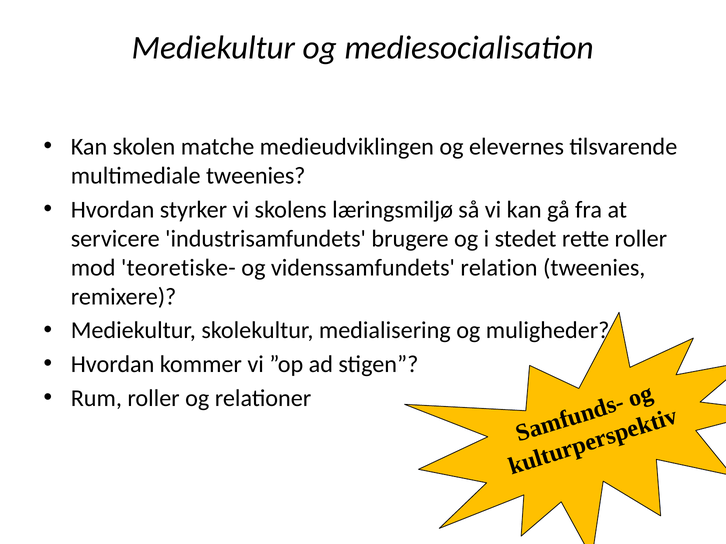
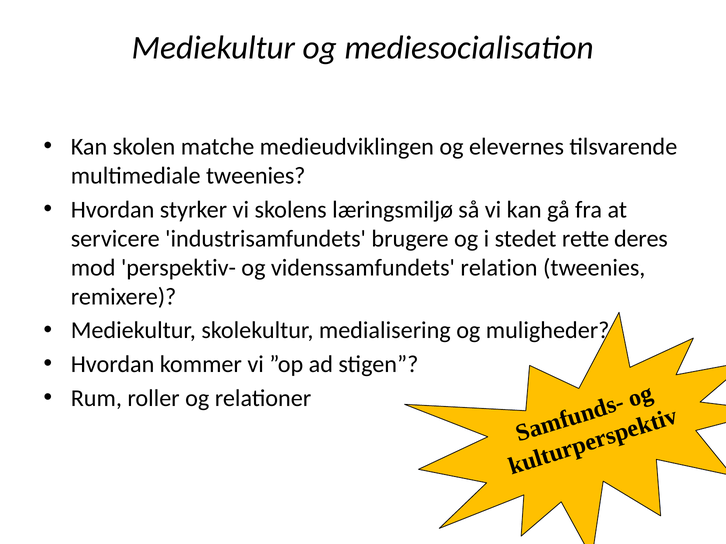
rette roller: roller -> deres
teoretiske-: teoretiske- -> perspektiv-
